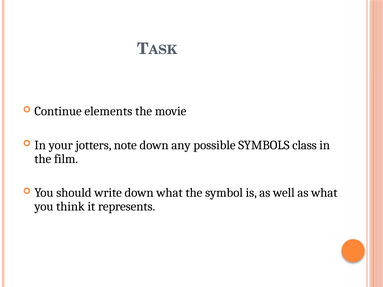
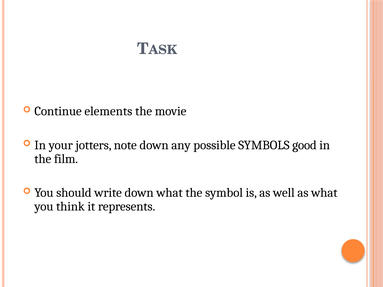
class: class -> good
